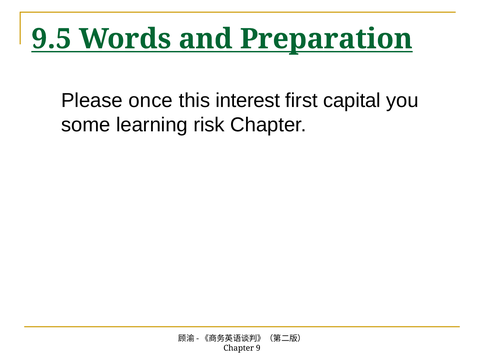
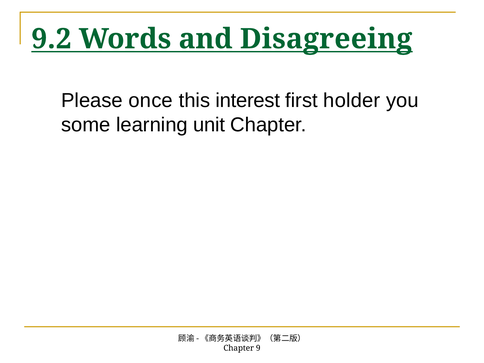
9.5: 9.5 -> 9.2
Preparation: Preparation -> Disagreeing
capital: capital -> holder
risk: risk -> unit
